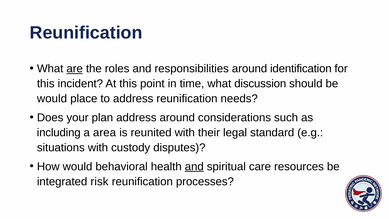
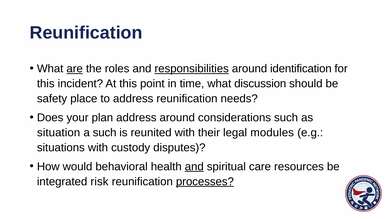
responsibilities underline: none -> present
would at (52, 99): would -> safety
including: including -> situation
a area: area -> such
standard: standard -> modules
processes underline: none -> present
